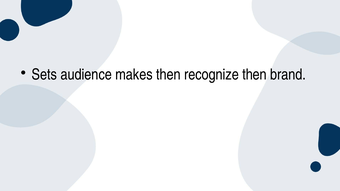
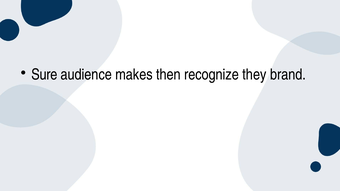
Sets: Sets -> Sure
recognize then: then -> they
